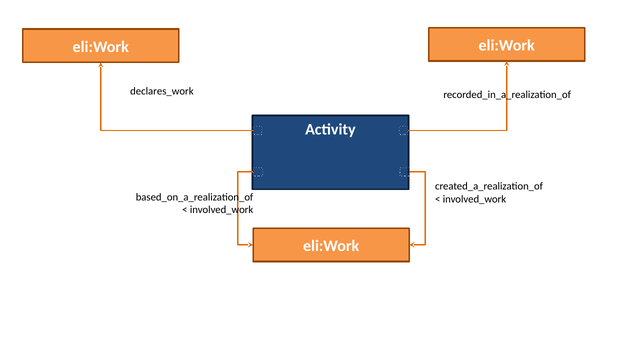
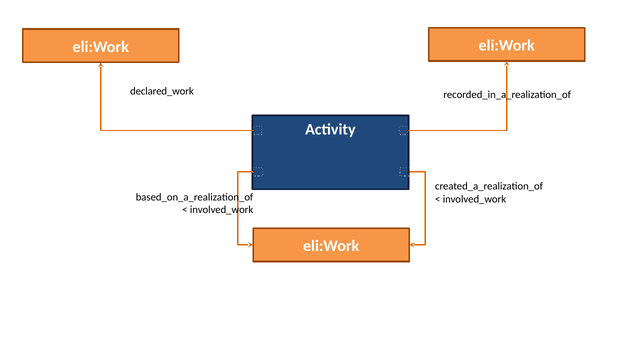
declares_work: declares_work -> declared_work
